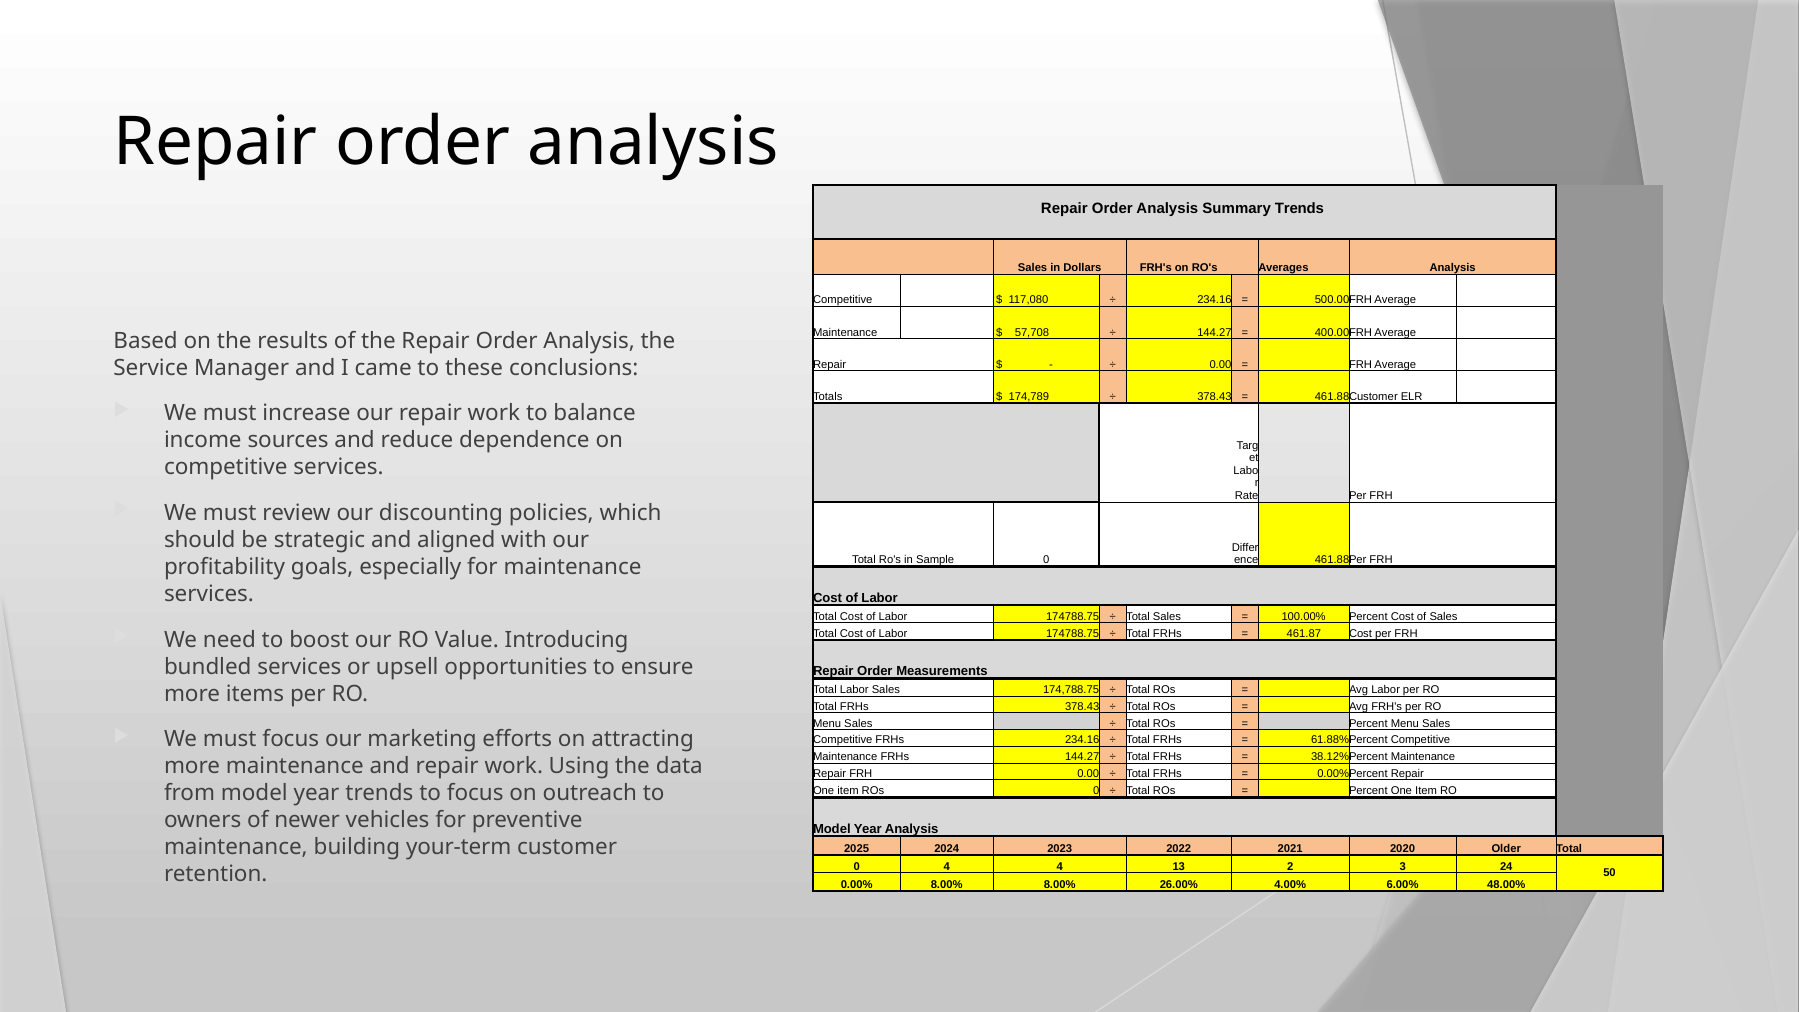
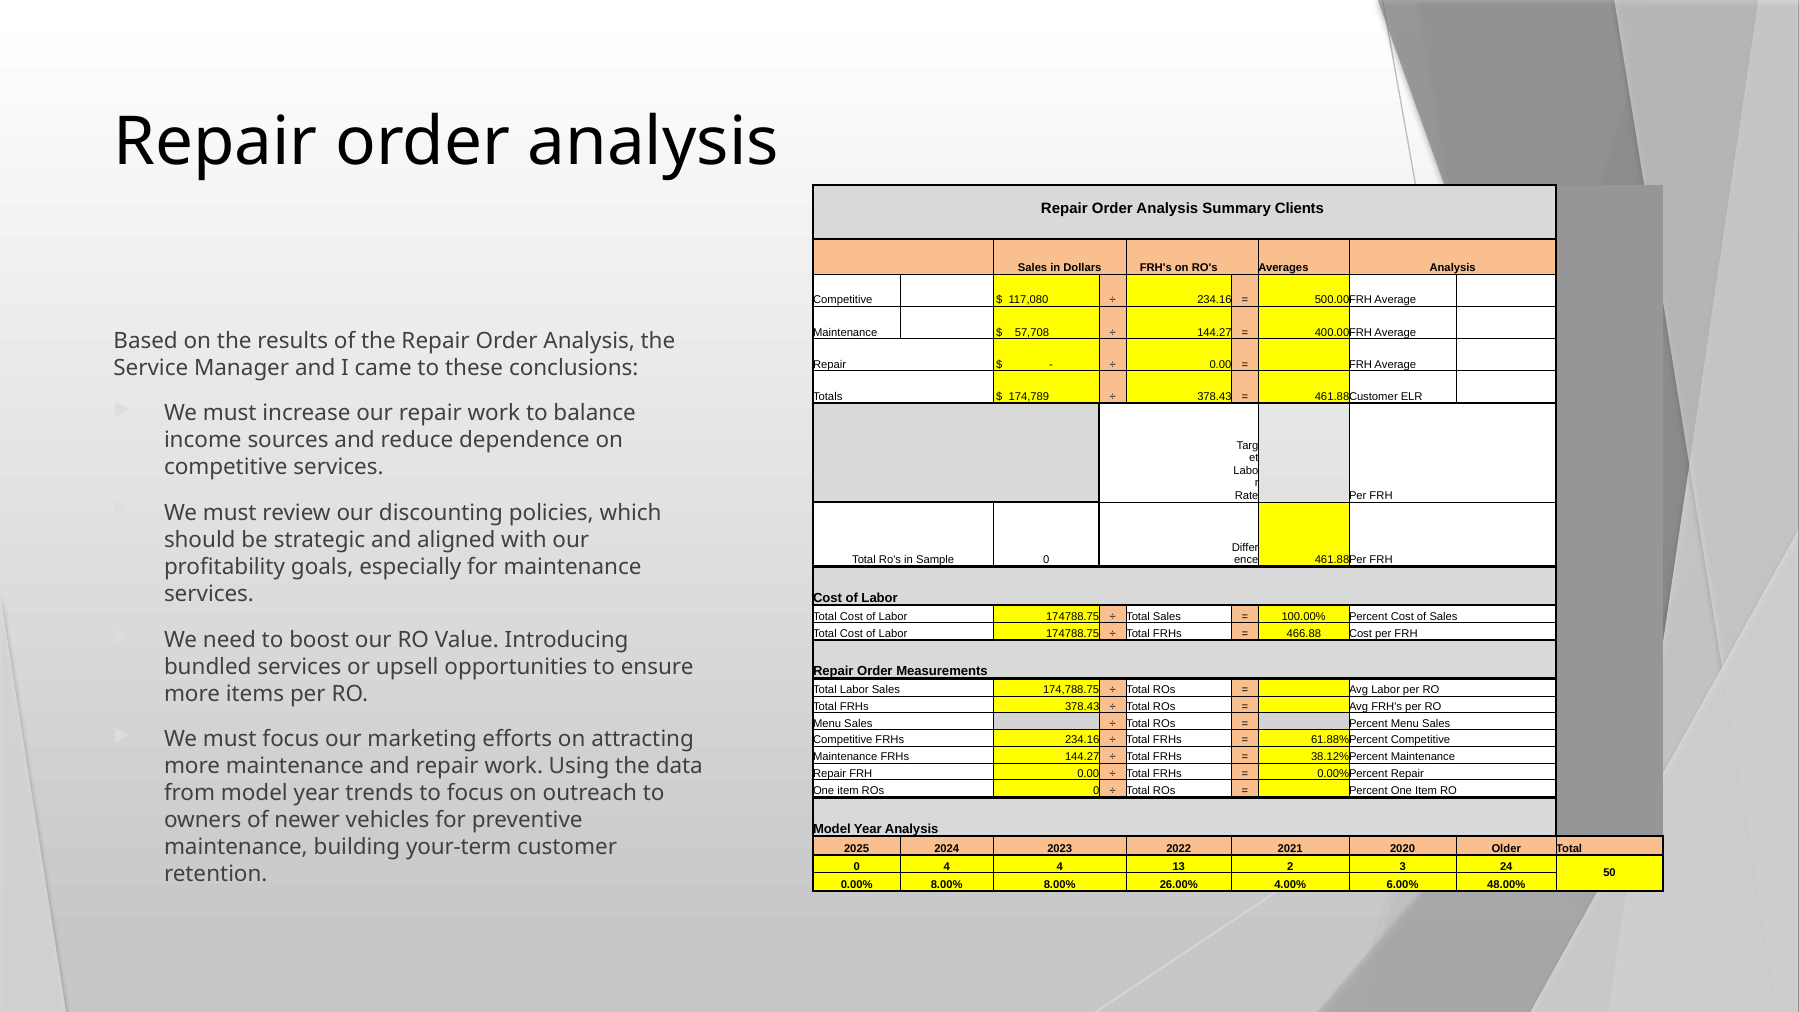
Summary Trends: Trends -> Clients
461.87: 461.87 -> 466.88
